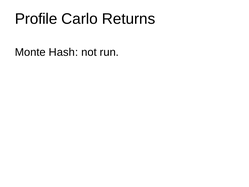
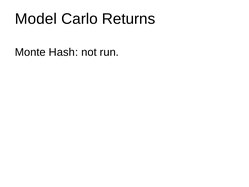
Profile: Profile -> Model
